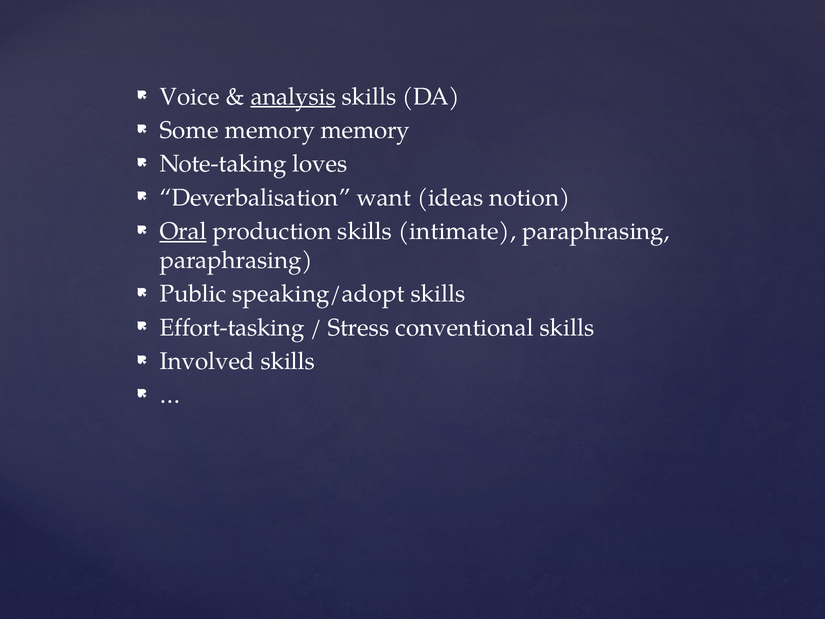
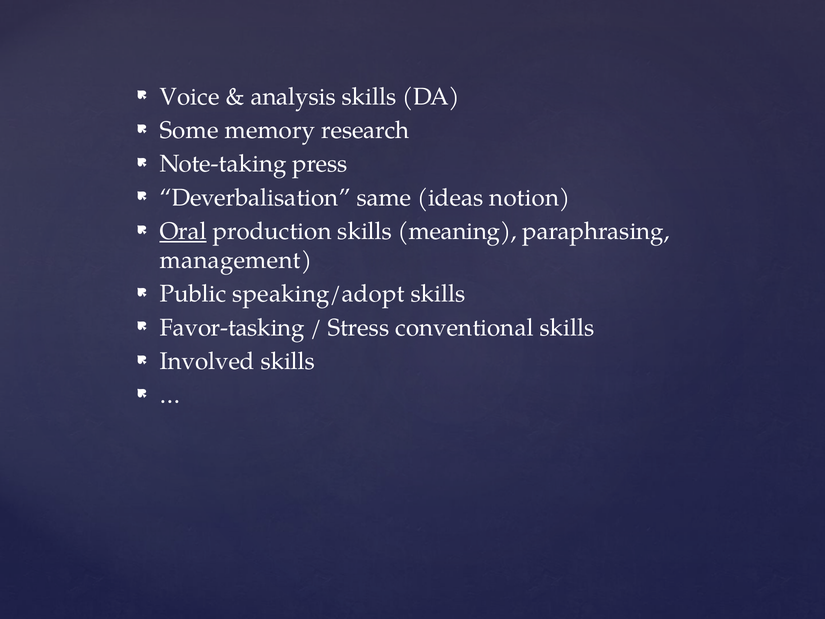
analysis underline: present -> none
memory memory: memory -> research
loves: loves -> press
want: want -> same
intimate: intimate -> meaning
paraphrasing at (236, 260): paraphrasing -> management
Effort-tasking: Effort-tasking -> Favor-tasking
